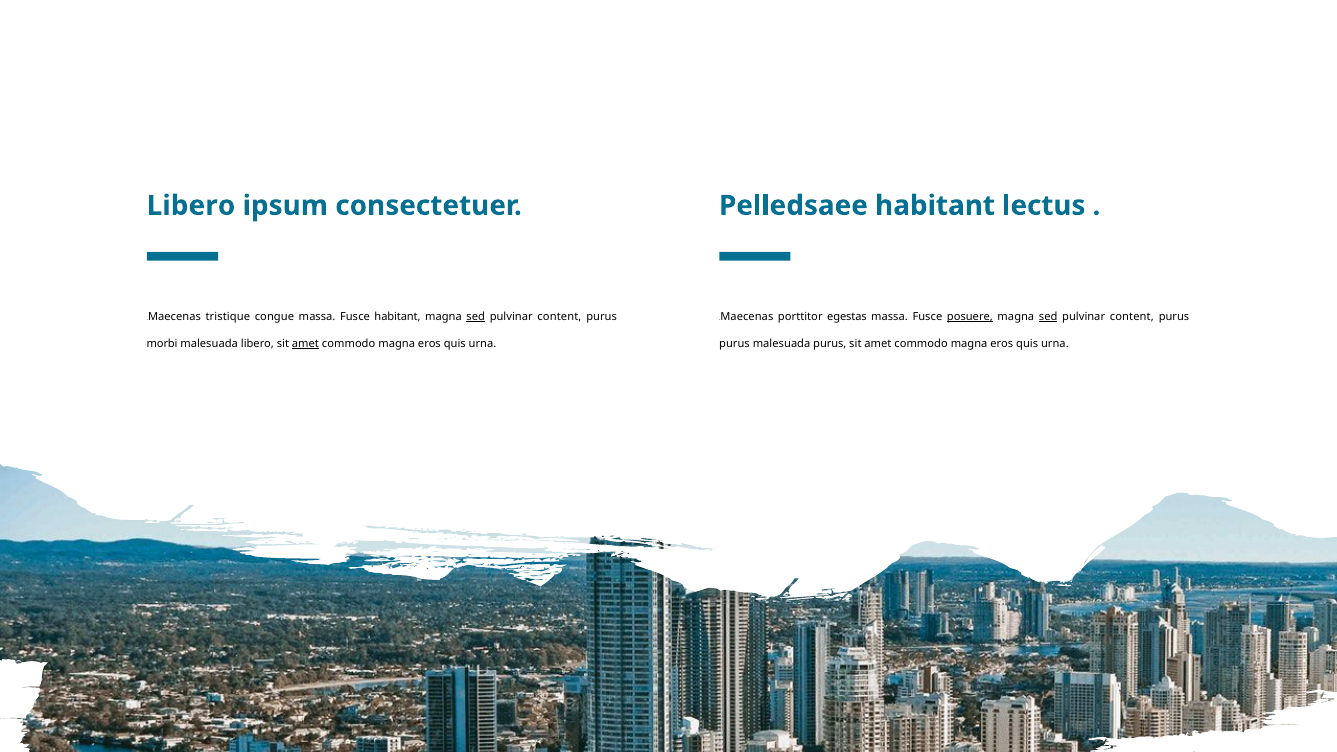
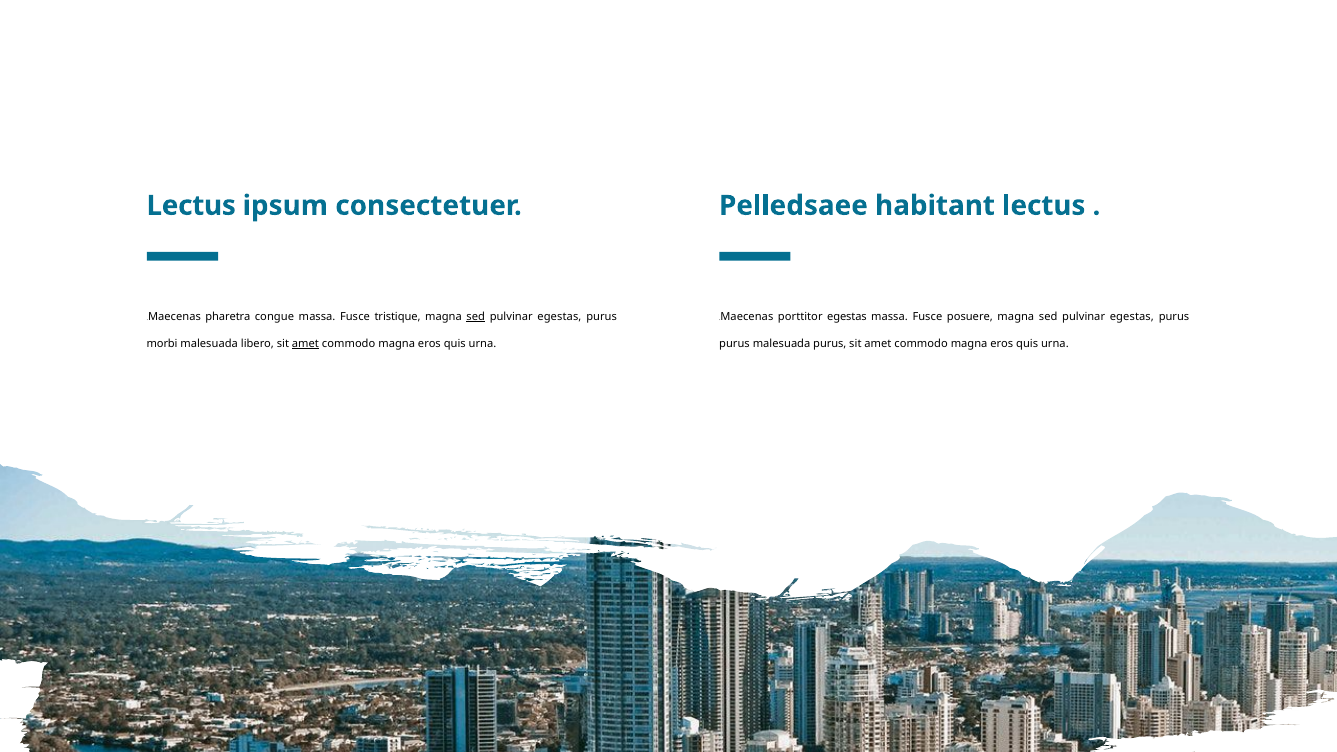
Libero at (191, 206): Libero -> Lectus
tristique: tristique -> pharetra
Fusce habitant: habitant -> tristique
content at (559, 317): content -> egestas
posuere underline: present -> none
sed at (1048, 317) underline: present -> none
content at (1132, 317): content -> egestas
